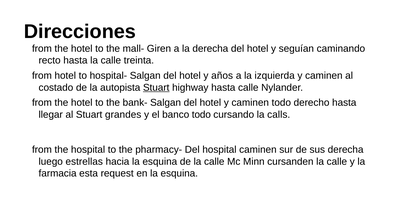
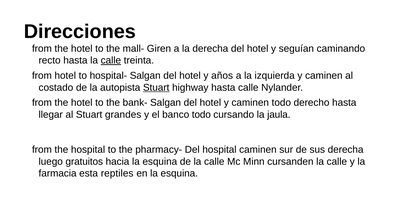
calle at (111, 60) underline: none -> present
calls: calls -> jaula
estrellas: estrellas -> gratuitos
request: request -> reptiles
